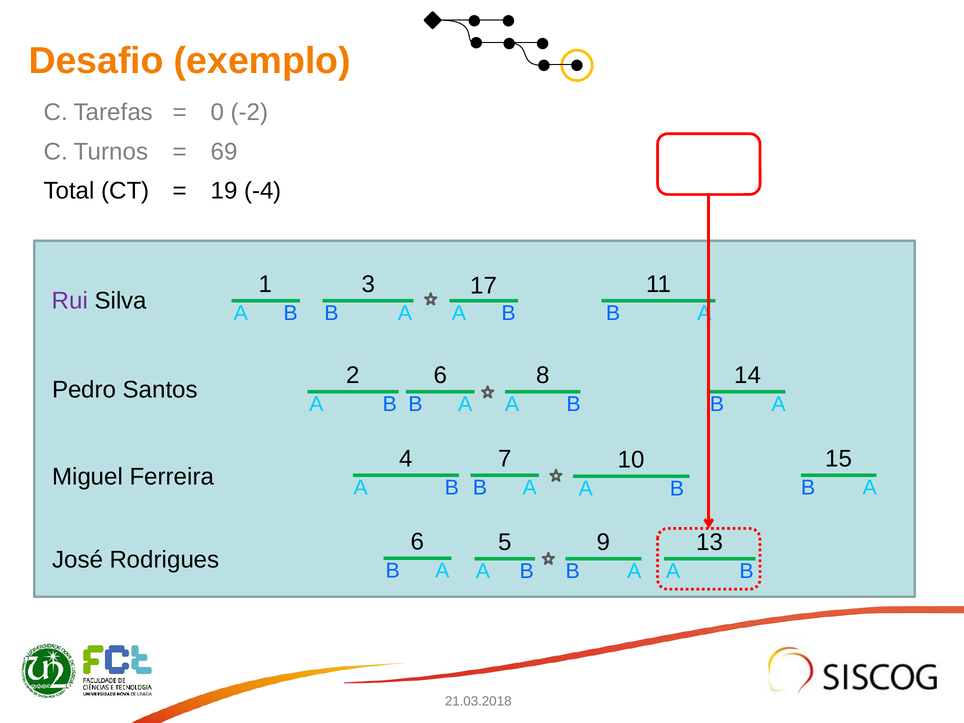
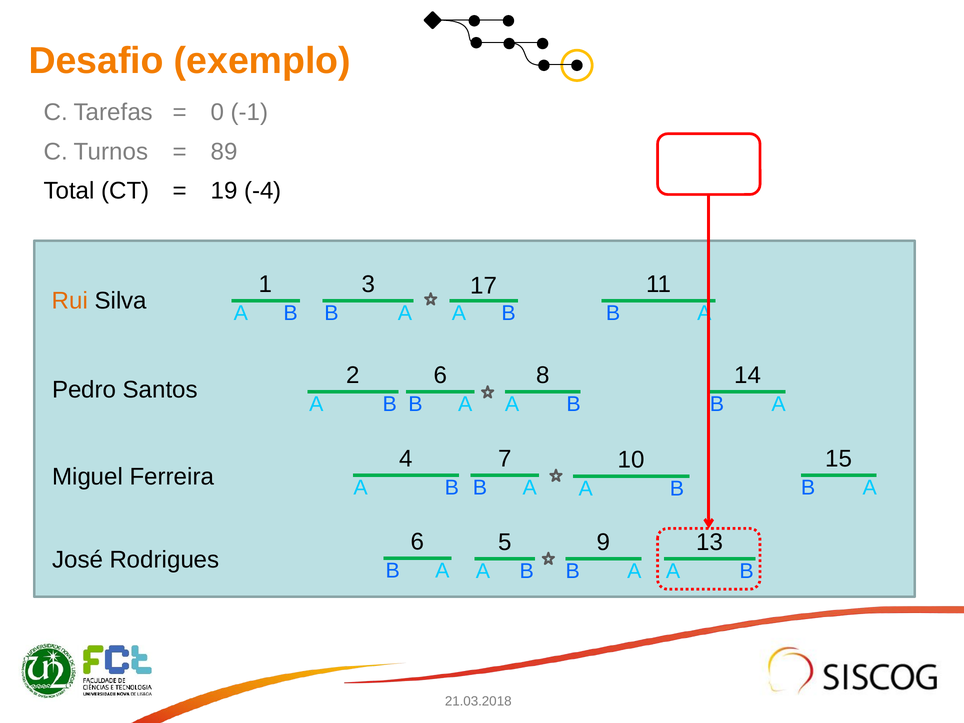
-2: -2 -> -1
69: 69 -> 89
Rui colour: purple -> orange
